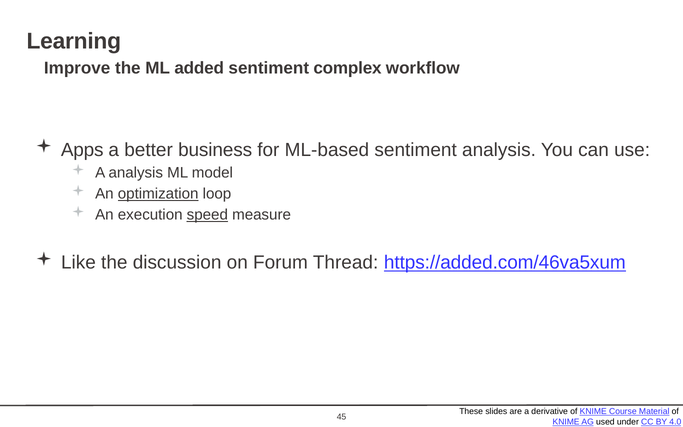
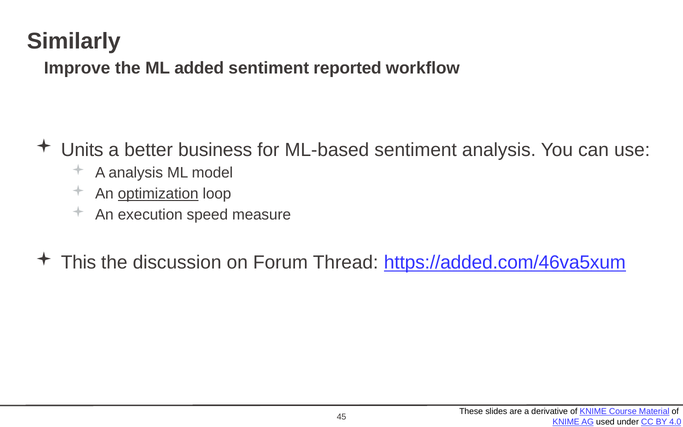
Learning: Learning -> Similarly
complex: complex -> reported
Apps: Apps -> Units
speed underline: present -> none
Like: Like -> This
